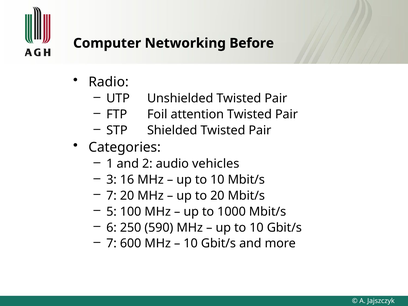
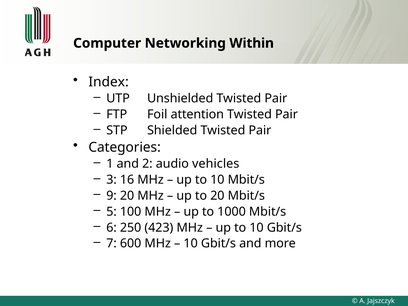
Before: Before -> Within
Radio: Radio -> Index
7 at (112, 196): 7 -> 9
590: 590 -> 423
